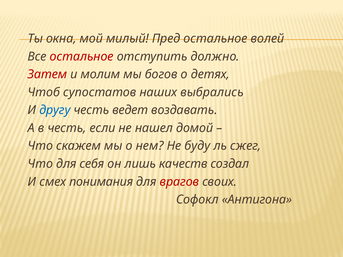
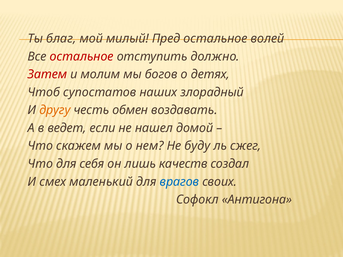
окна: окна -> благ
выбрались: выбрались -> злорадный
другу colour: blue -> orange
ведет: ведет -> обмен
в честь: честь -> ведет
понимания: понимания -> маленький
врагов colour: red -> blue
